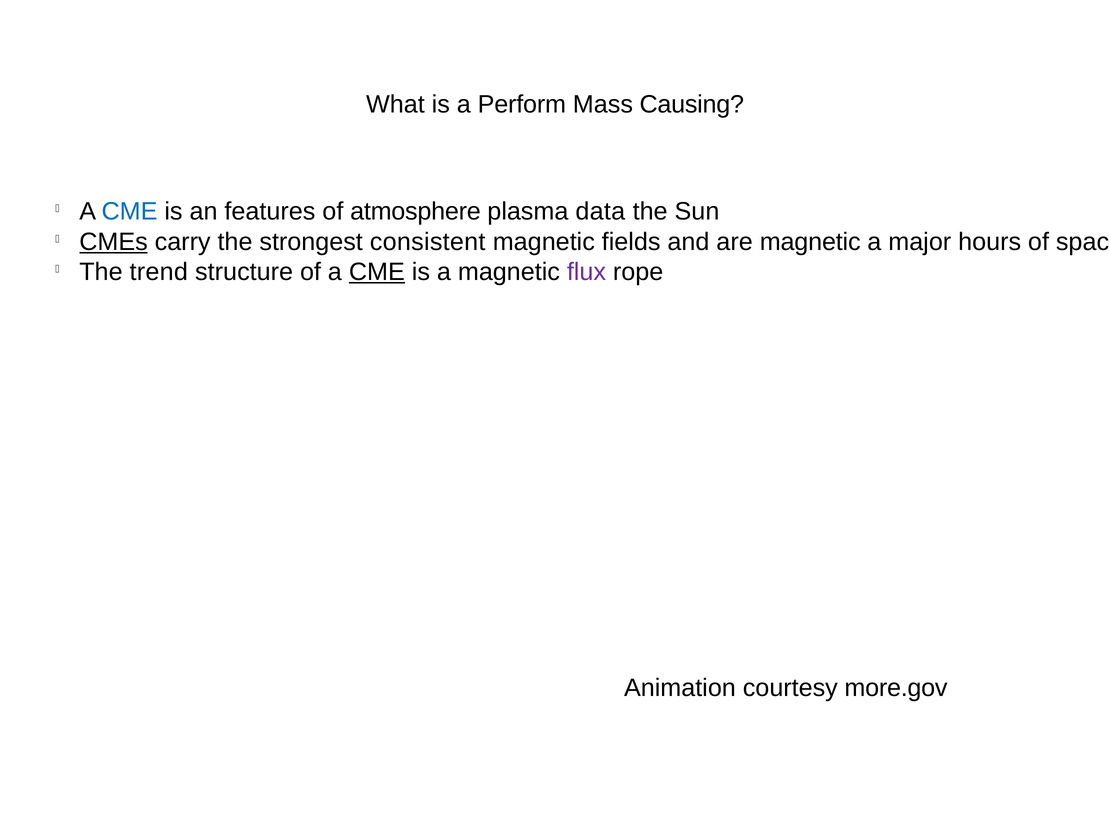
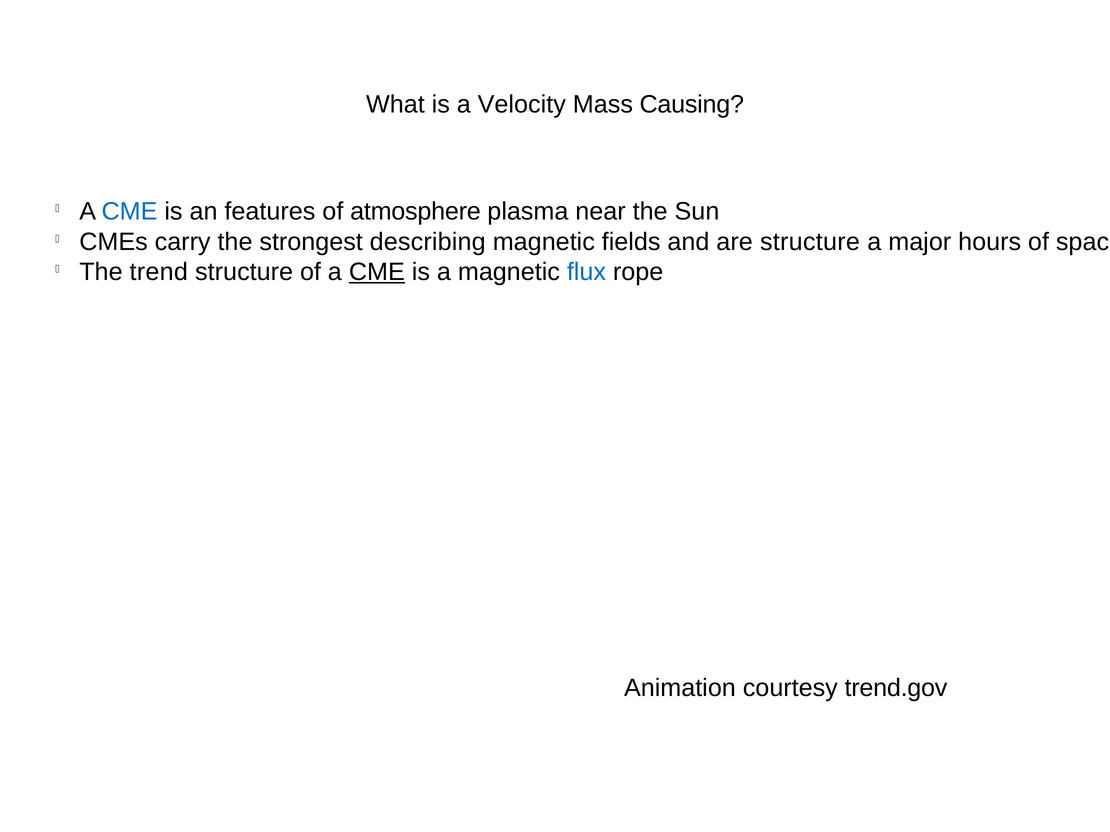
Perform: Perform -> Velocity
data: data -> near
CMEs underline: present -> none
consistent: consistent -> describing
are magnetic: magnetic -> structure
flux colour: purple -> blue
more.gov: more.gov -> trend.gov
